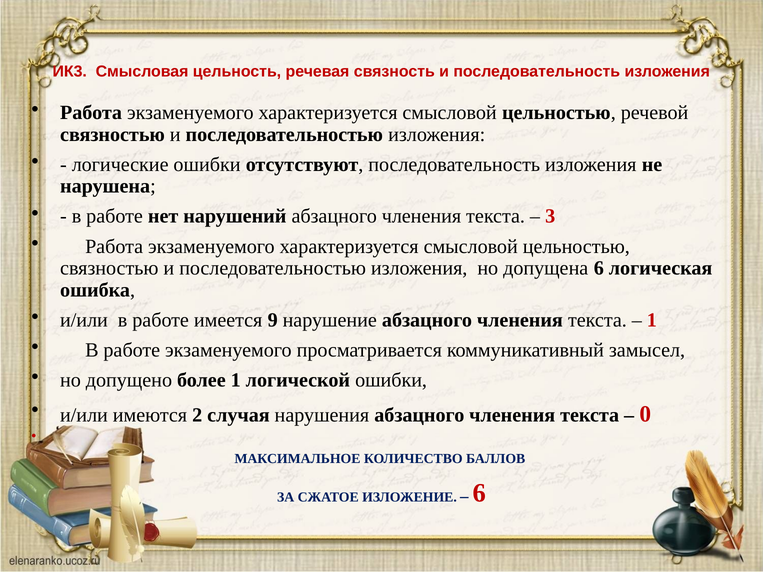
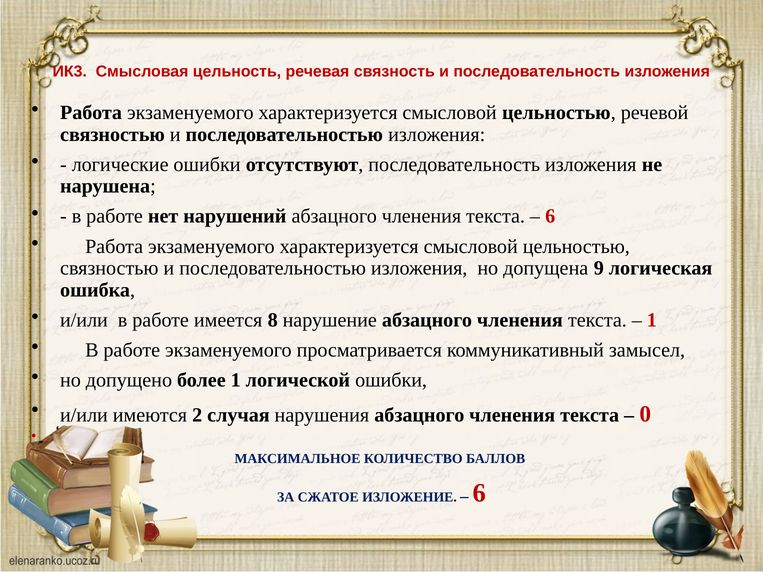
3 at (550, 216): 3 -> 6
допущена 6: 6 -> 9
9: 9 -> 8
